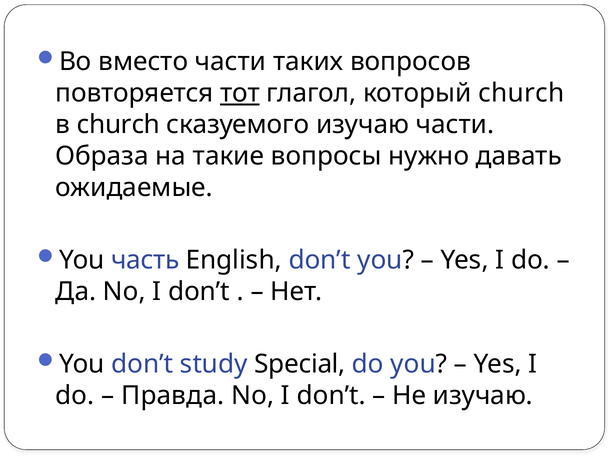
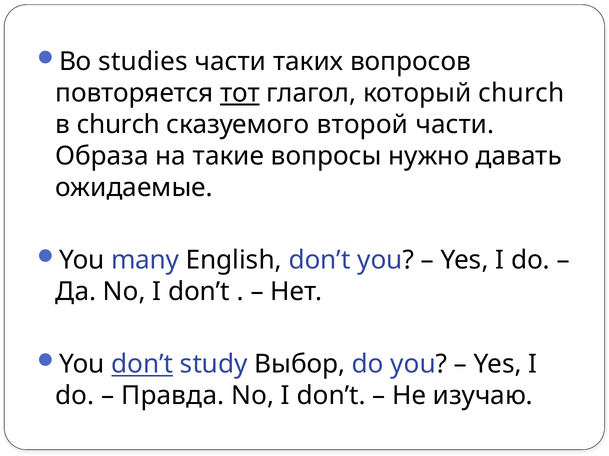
вместо: вместо -> studies
сказуемого изучаю: изучаю -> второй
часть: часть -> many
don’t at (142, 365) underline: none -> present
Special: Special -> Выбор
